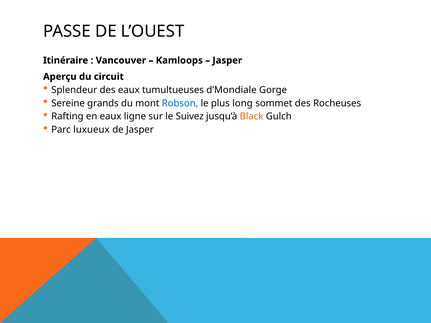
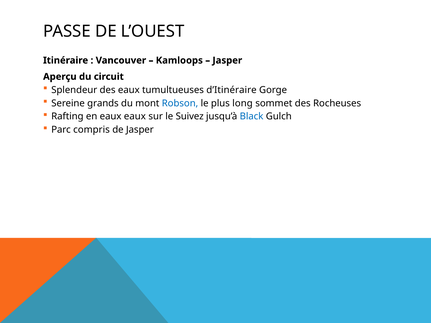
d’Mondiale: d’Mondiale -> d’Itinéraire
eaux ligne: ligne -> eaux
Black colour: orange -> blue
luxueux: luxueux -> compris
